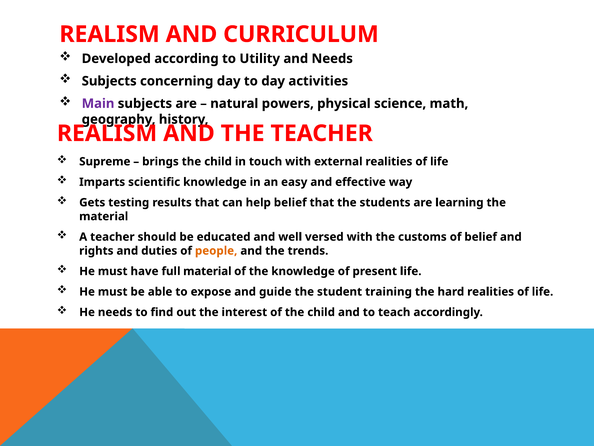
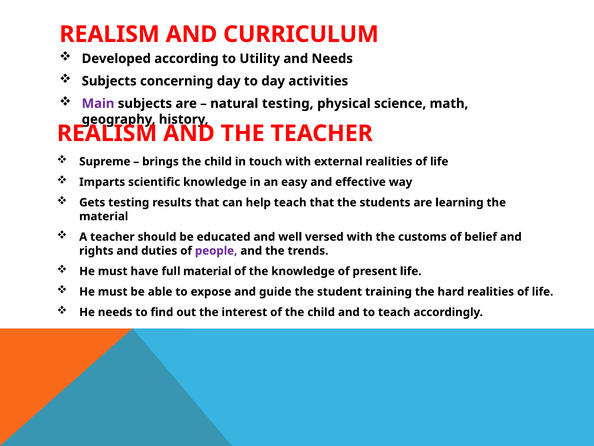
natural powers: powers -> testing
help belief: belief -> teach
people colour: orange -> purple
